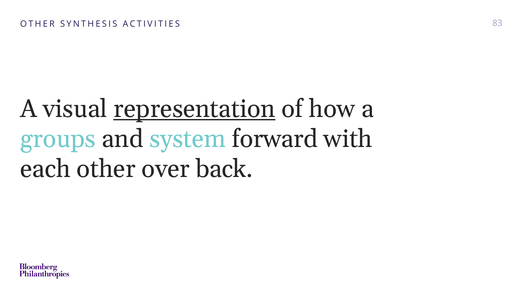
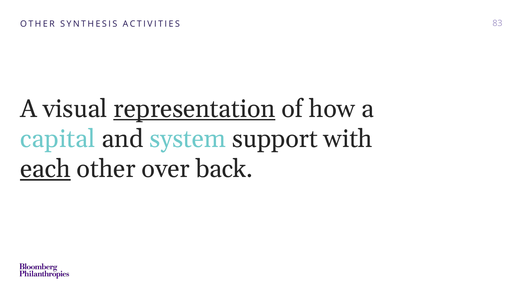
groups: groups -> capital
forward: forward -> support
each underline: none -> present
